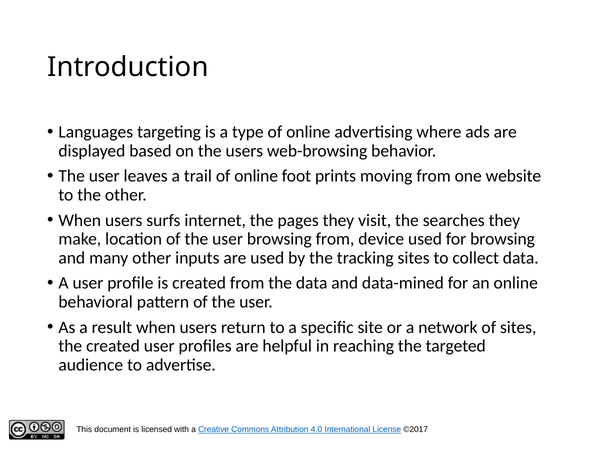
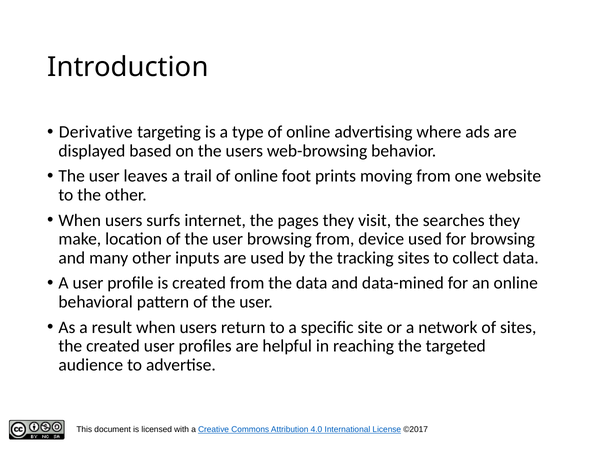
Languages: Languages -> Derivative
